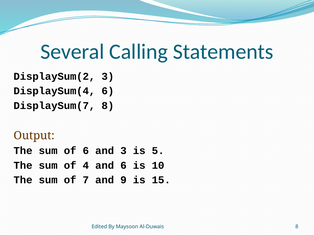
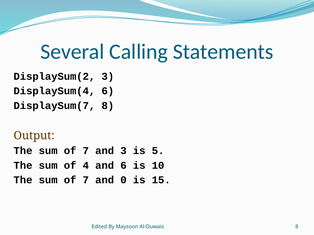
6 at (86, 151): 6 -> 7
9: 9 -> 0
